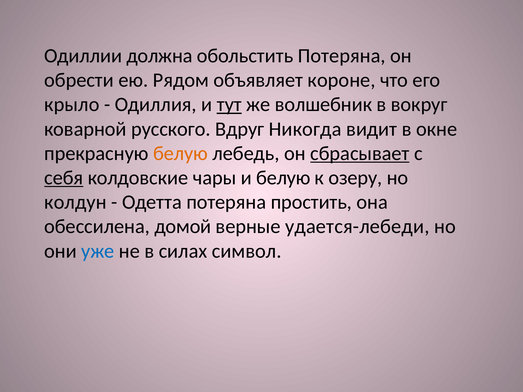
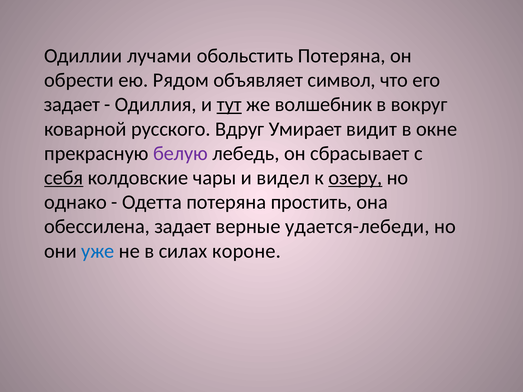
должна: должна -> лучами
короне: короне -> символ
крыло at (72, 105): крыло -> задает
Никогда: Никогда -> Умирает
белую at (181, 153) colour: orange -> purple
сбрасывает underline: present -> none
и белую: белую -> видел
озеру underline: none -> present
колдун: колдун -> однако
обессилена домой: домой -> задает
символ: символ -> короне
